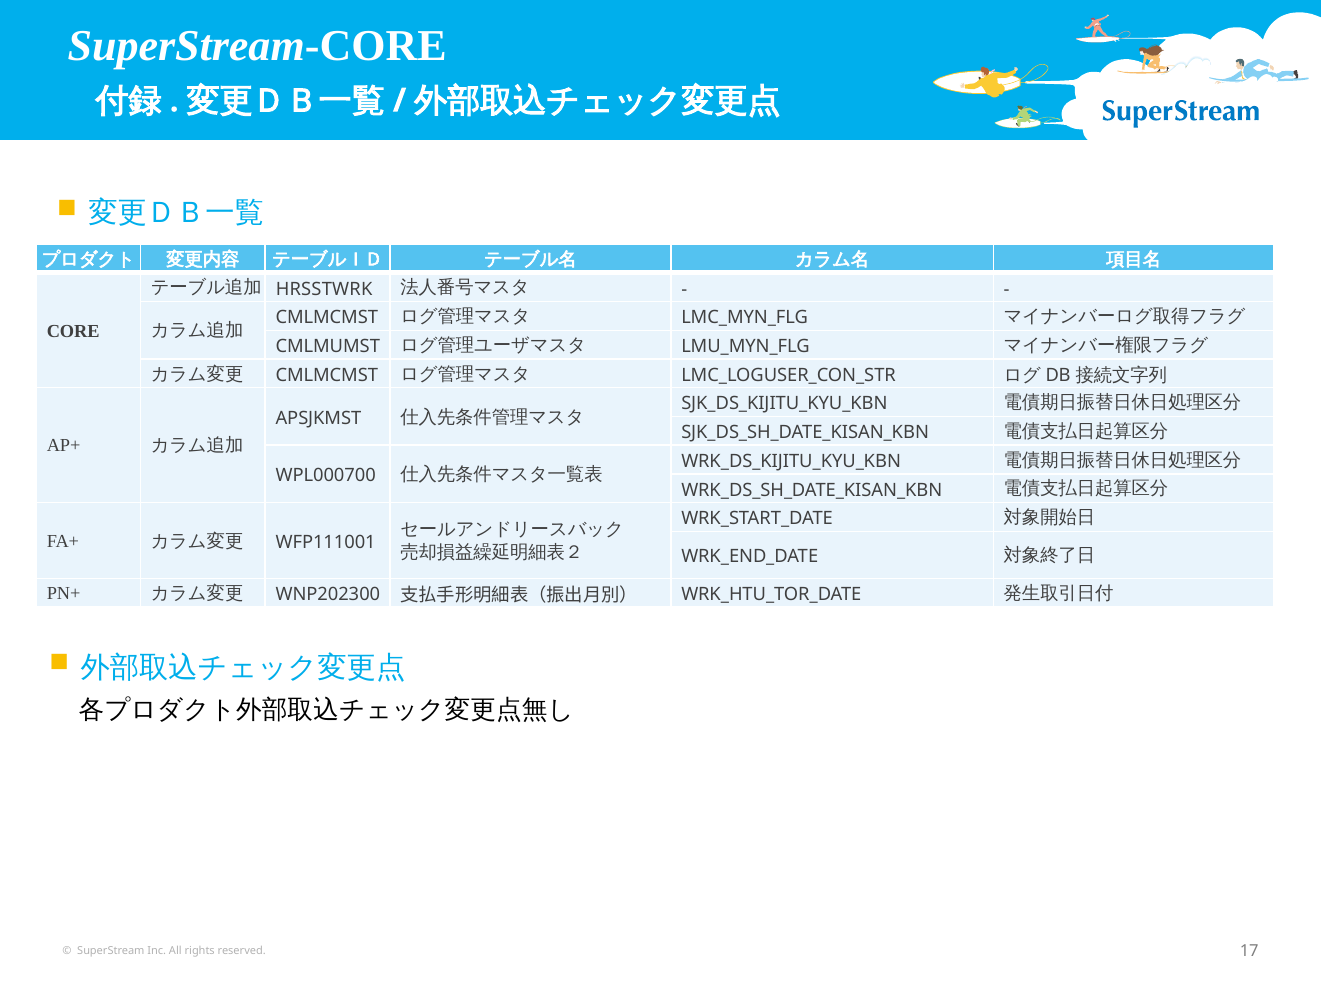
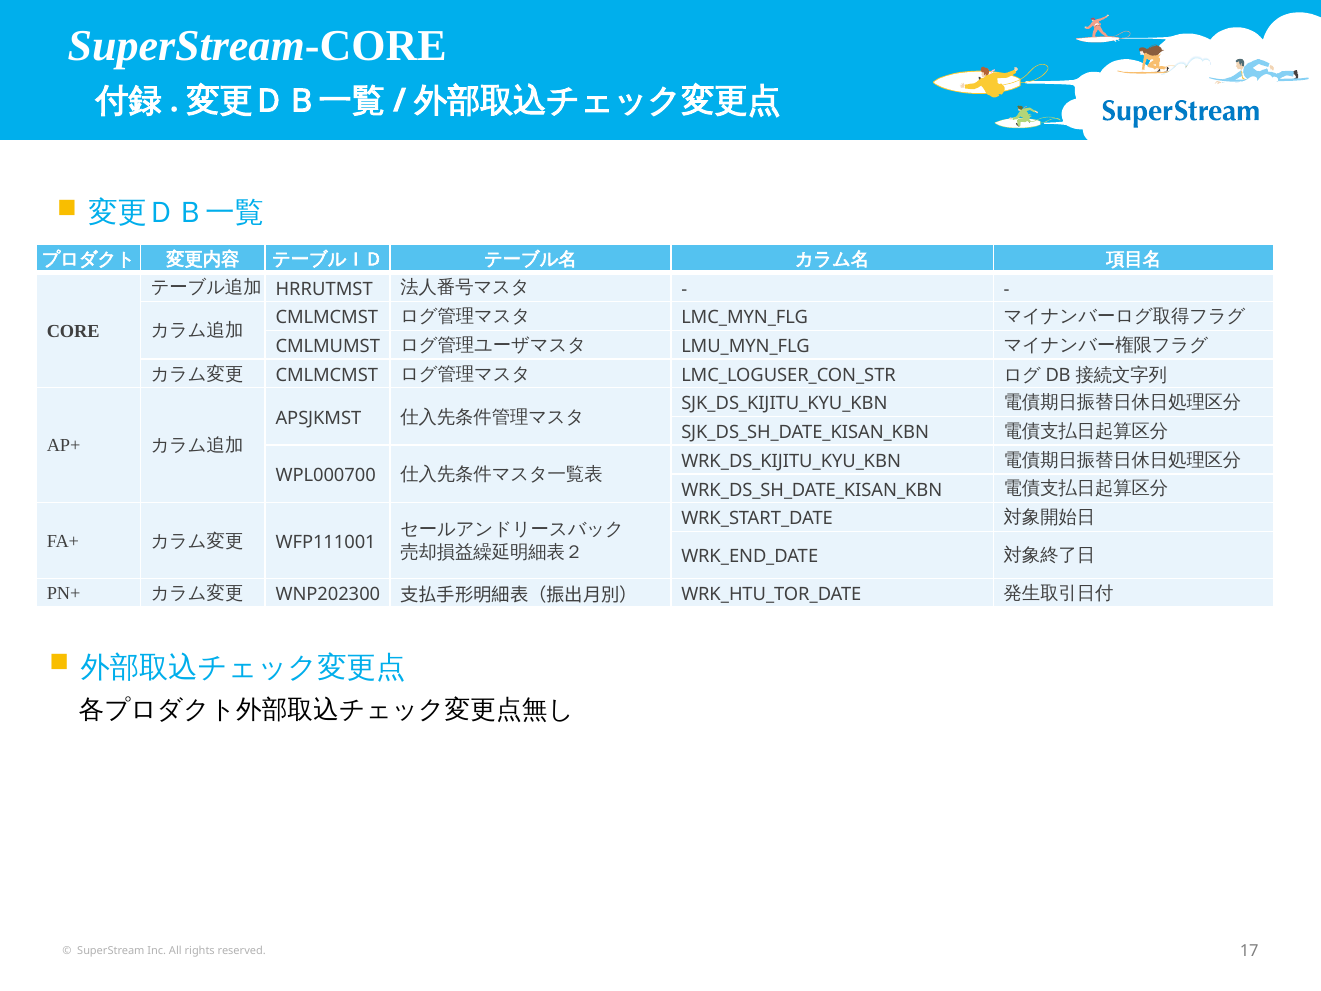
HRSSTWRK: HRSSTWRK -> HRRUTMST
